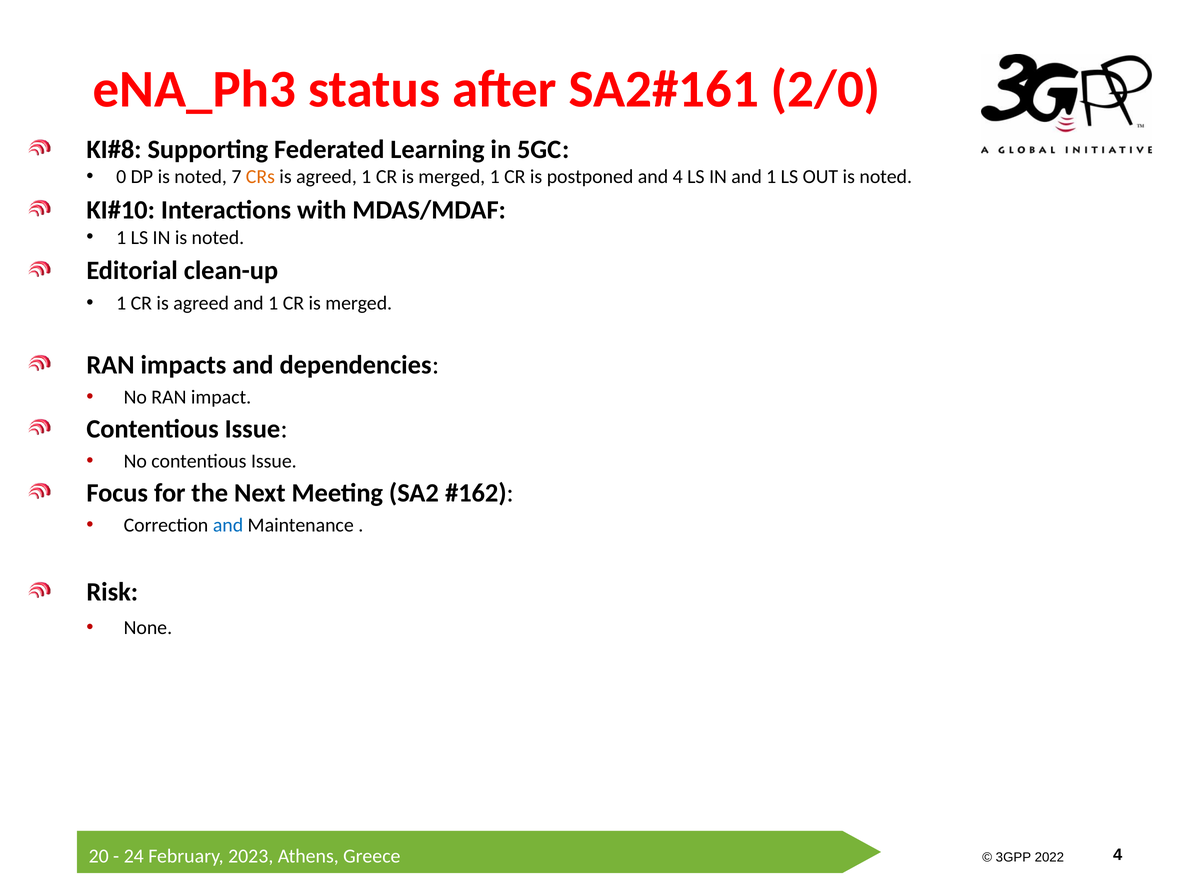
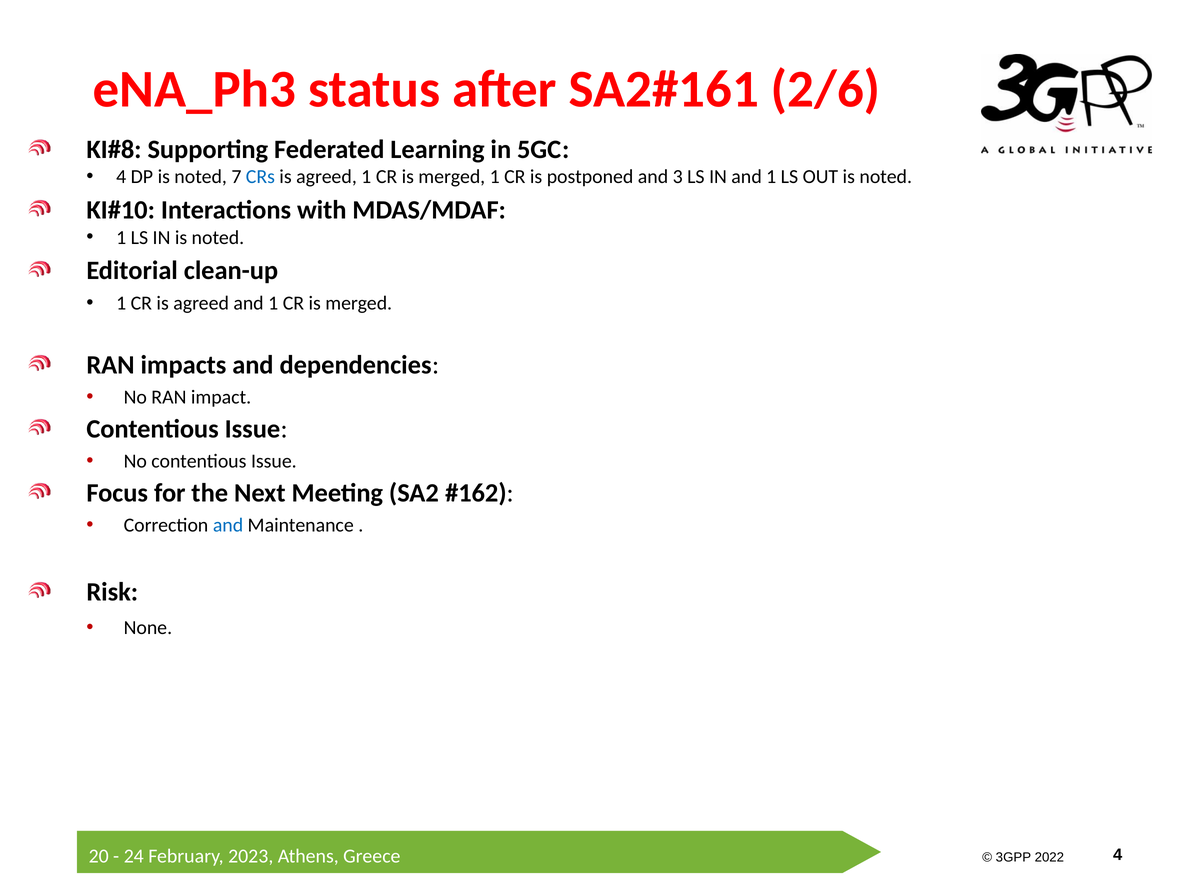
2/0: 2/0 -> 2/6
0 at (121, 177): 0 -> 4
CRs colour: orange -> blue
and 4: 4 -> 3
